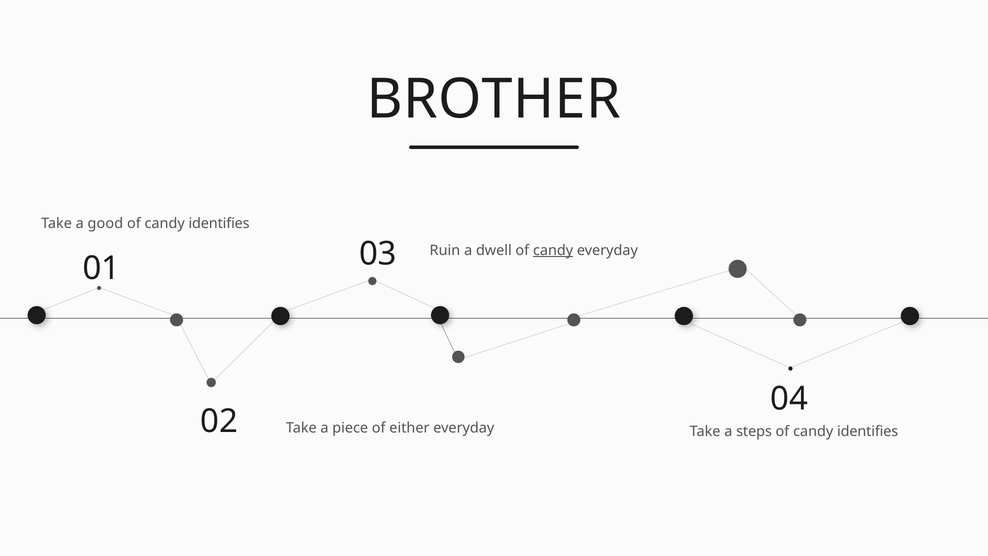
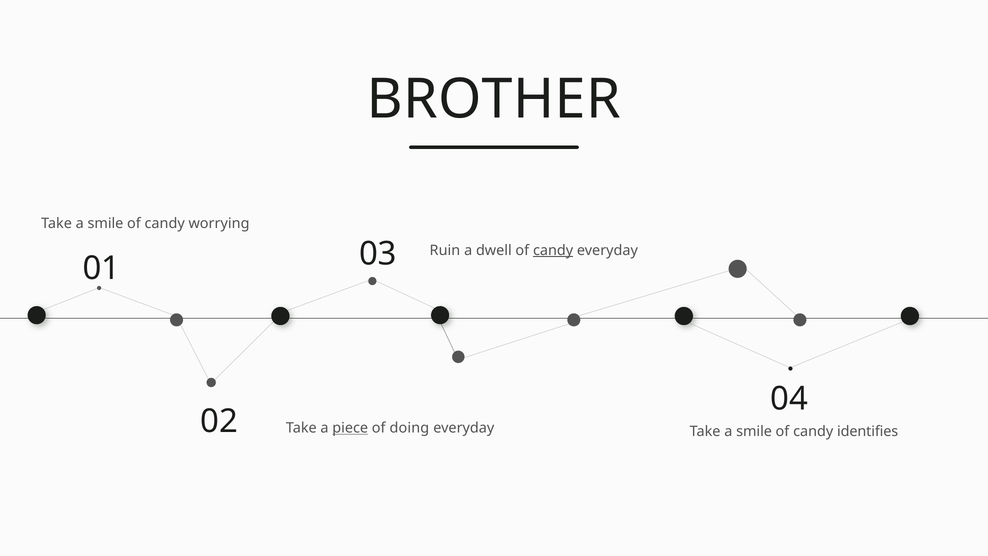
good at (105, 223): good -> smile
identifies at (219, 223): identifies -> worrying
piece underline: none -> present
either: either -> doing
steps at (754, 431): steps -> smile
